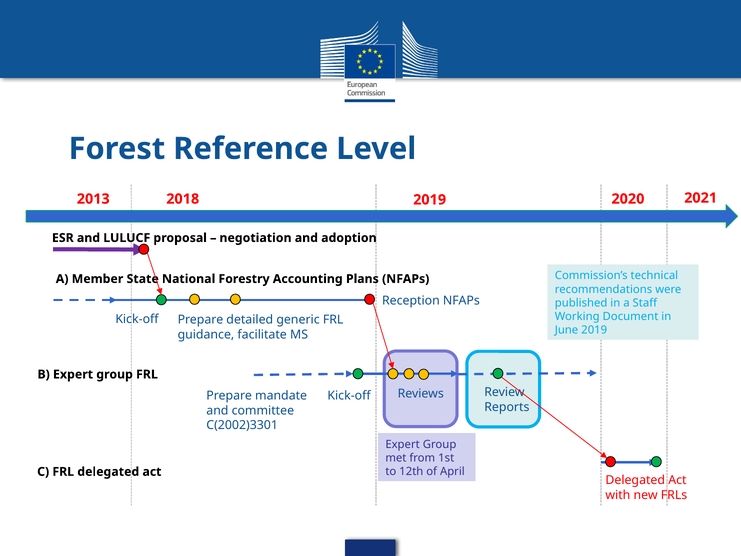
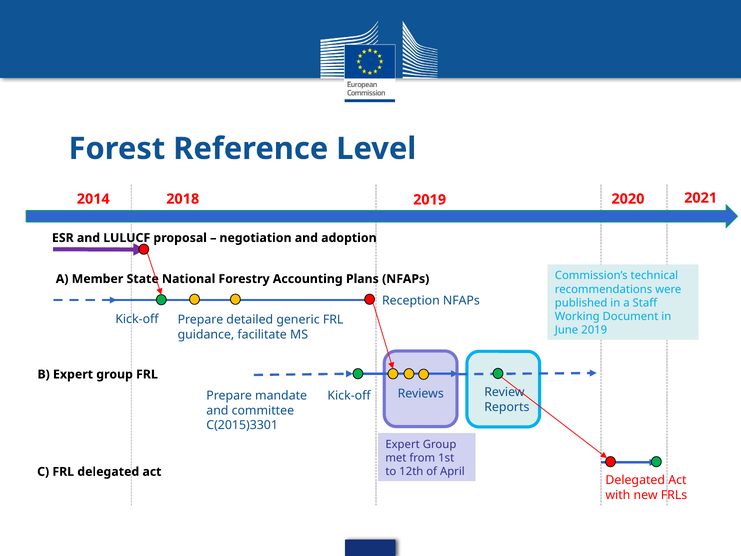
2013: 2013 -> 2014
C(2002)3301: C(2002)3301 -> C(2015)3301
